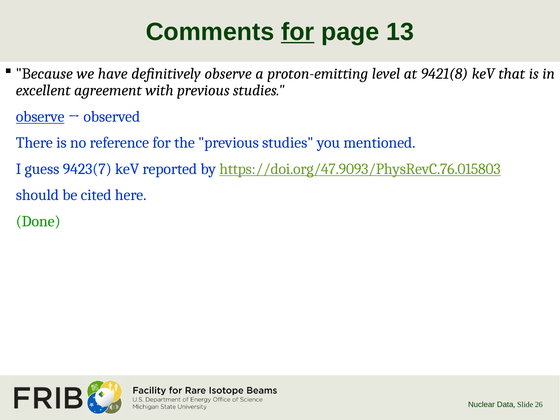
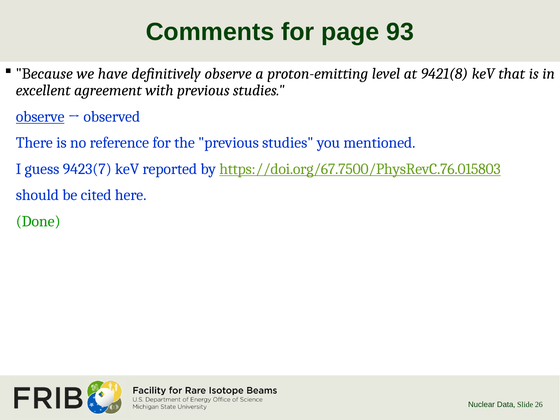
for at (298, 32) underline: present -> none
13: 13 -> 93
https://doi.org/47.9093/PhysRevC.76.015803: https://doi.org/47.9093/PhysRevC.76.015803 -> https://doi.org/67.7500/PhysRevC.76.015803
